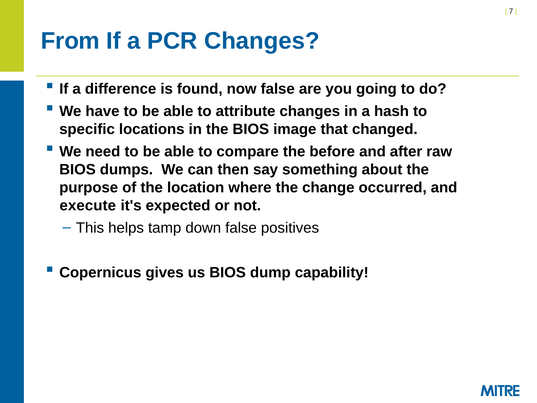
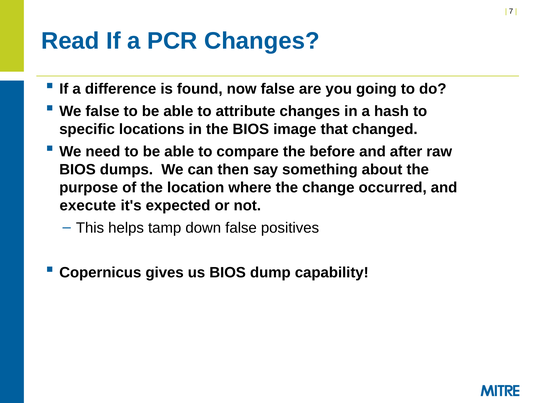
From: From -> Read
We have: have -> false
